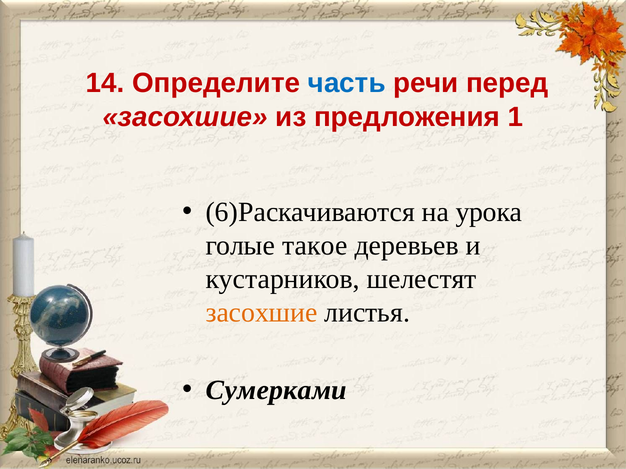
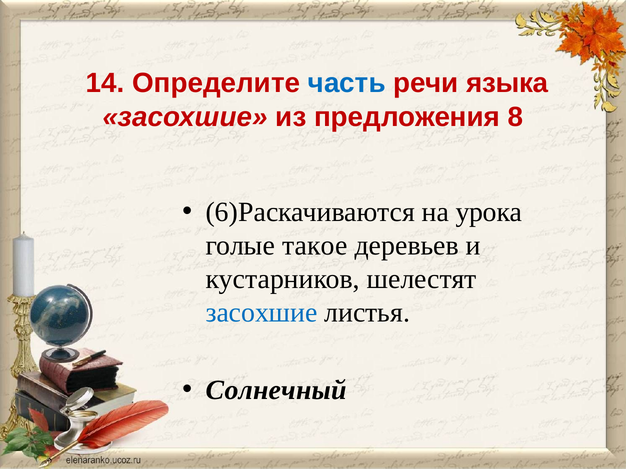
перед: перед -> языка
1: 1 -> 8
засохшие at (262, 313) colour: orange -> blue
Сумерками: Сумерками -> Солнечный
